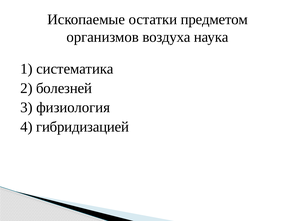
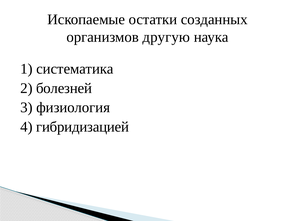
предметом: предметом -> созданных
воздуха: воздуха -> другую
